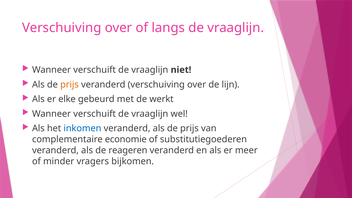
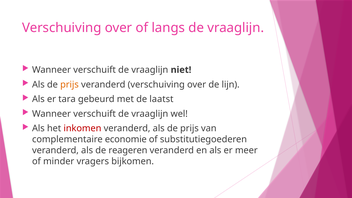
elke: elke -> tara
werkt: werkt -> laatst
inkomen colour: blue -> red
